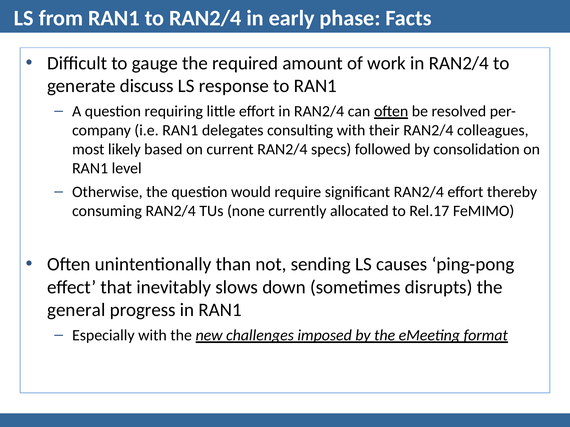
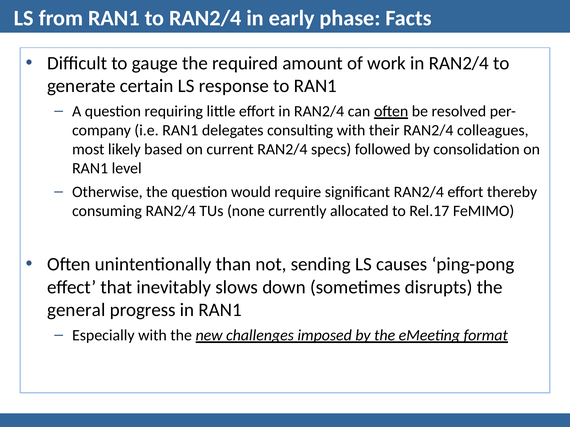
discuss: discuss -> certain
